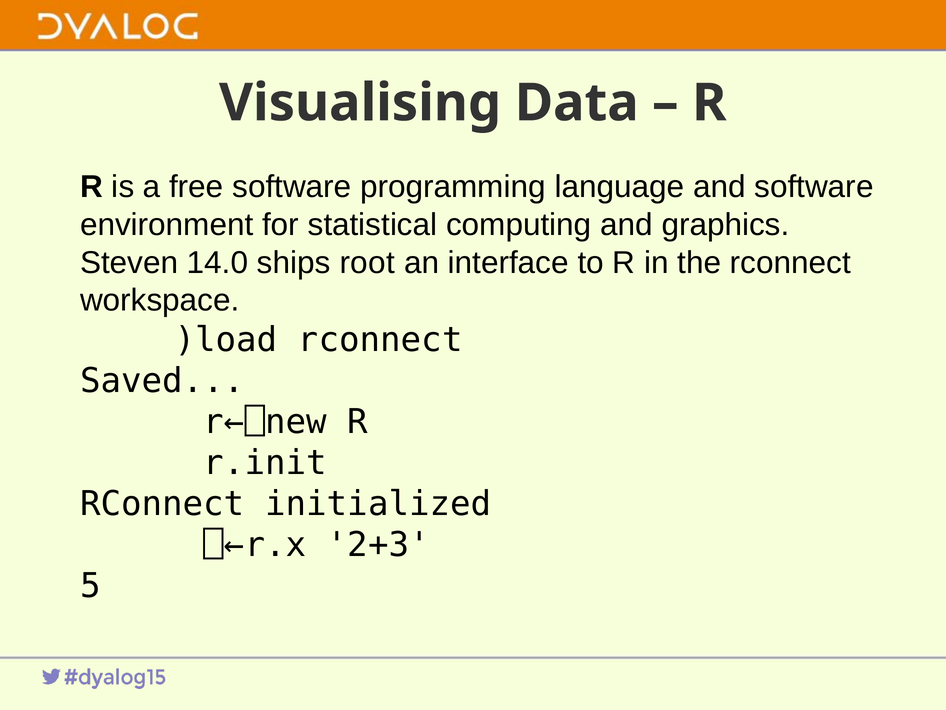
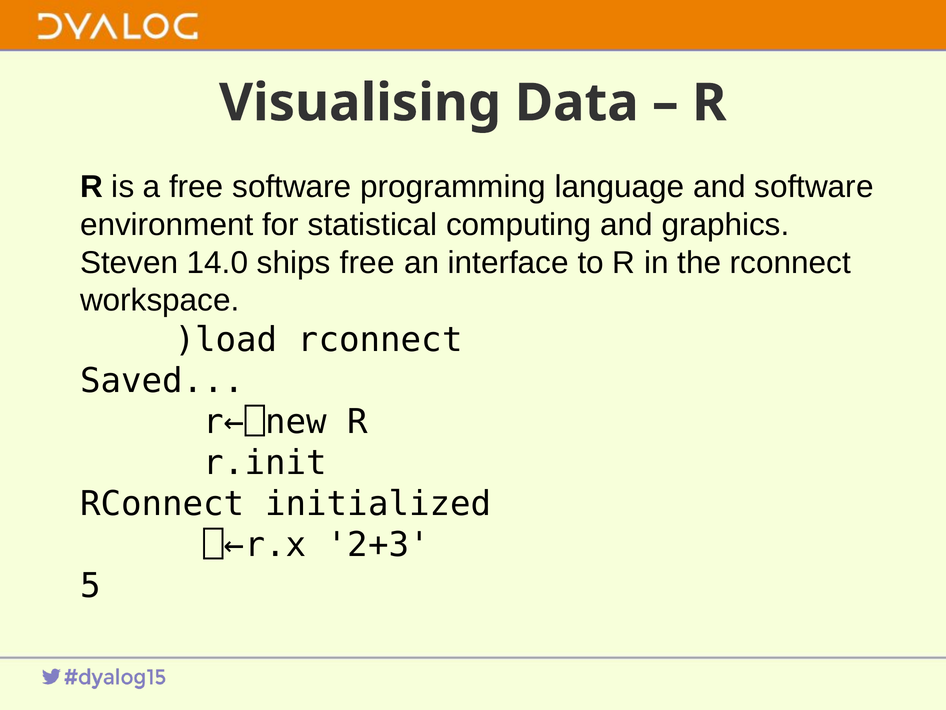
ships root: root -> free
